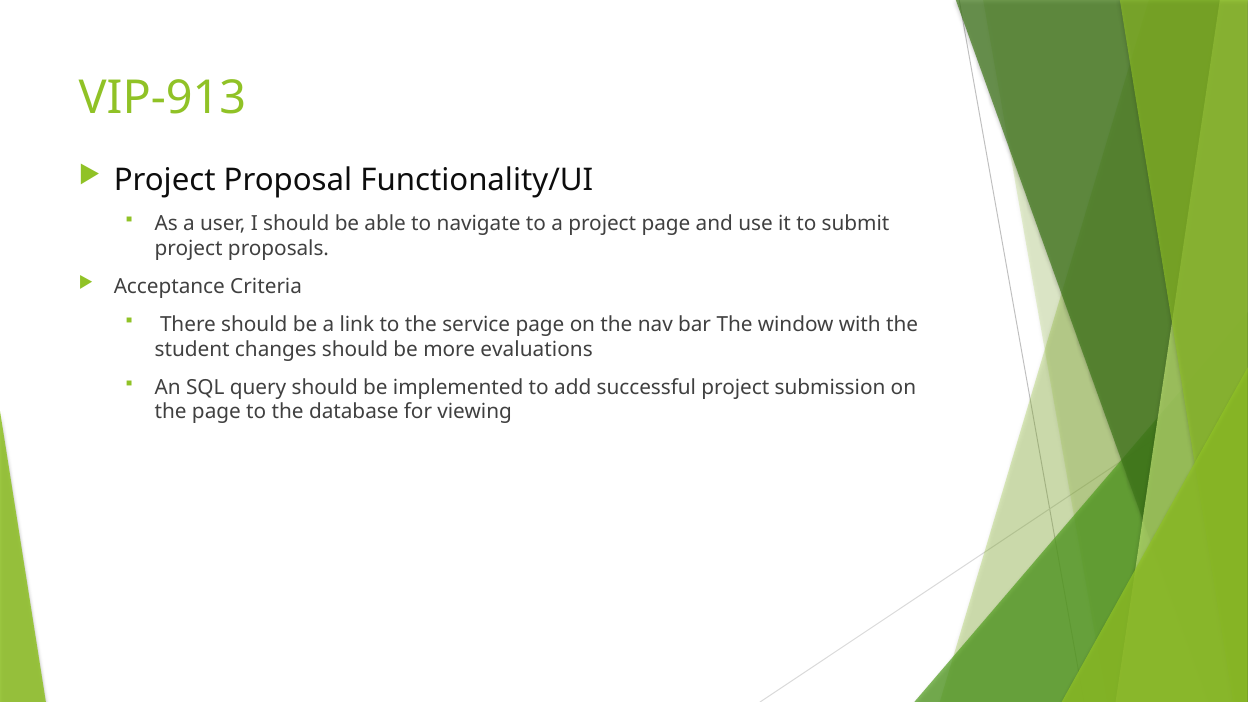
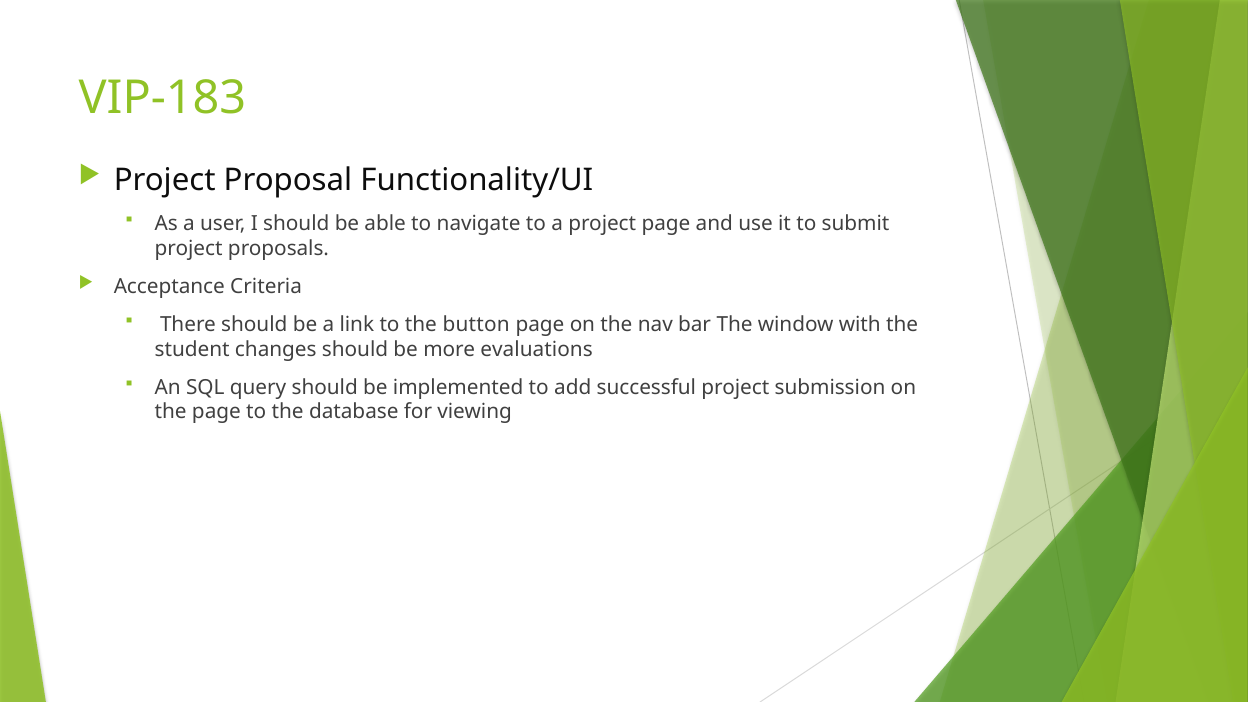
VIP-913: VIP-913 -> VIP-183
service: service -> button
